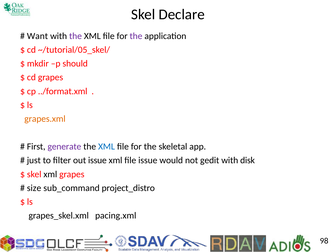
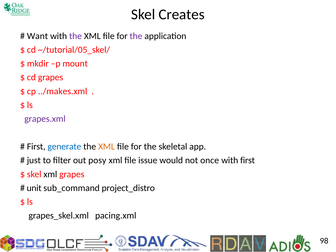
Declare: Declare -> Creates
should: should -> mount
../format.xml: ../format.xml -> ../makes.xml
grapes.xml colour: orange -> purple
generate colour: purple -> blue
XML at (107, 147) colour: blue -> orange
out issue: issue -> posy
gedit: gedit -> once
with disk: disk -> first
size: size -> unit
